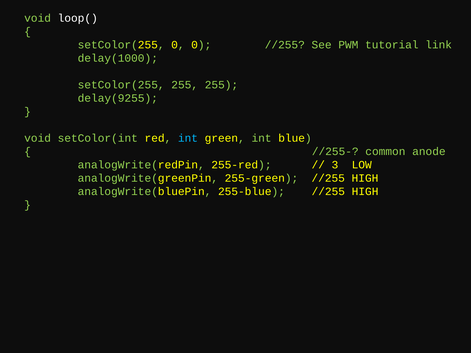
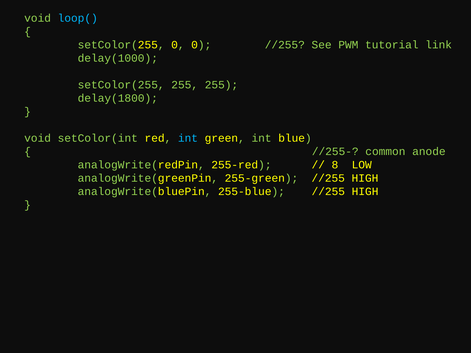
loop( colour: white -> light blue
delay(9255: delay(9255 -> delay(1800
3: 3 -> 8
